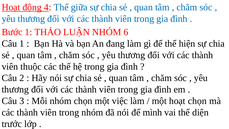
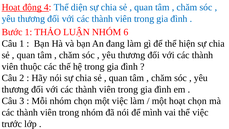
giữa: giữa -> diện
thể diện: diện -> việc
